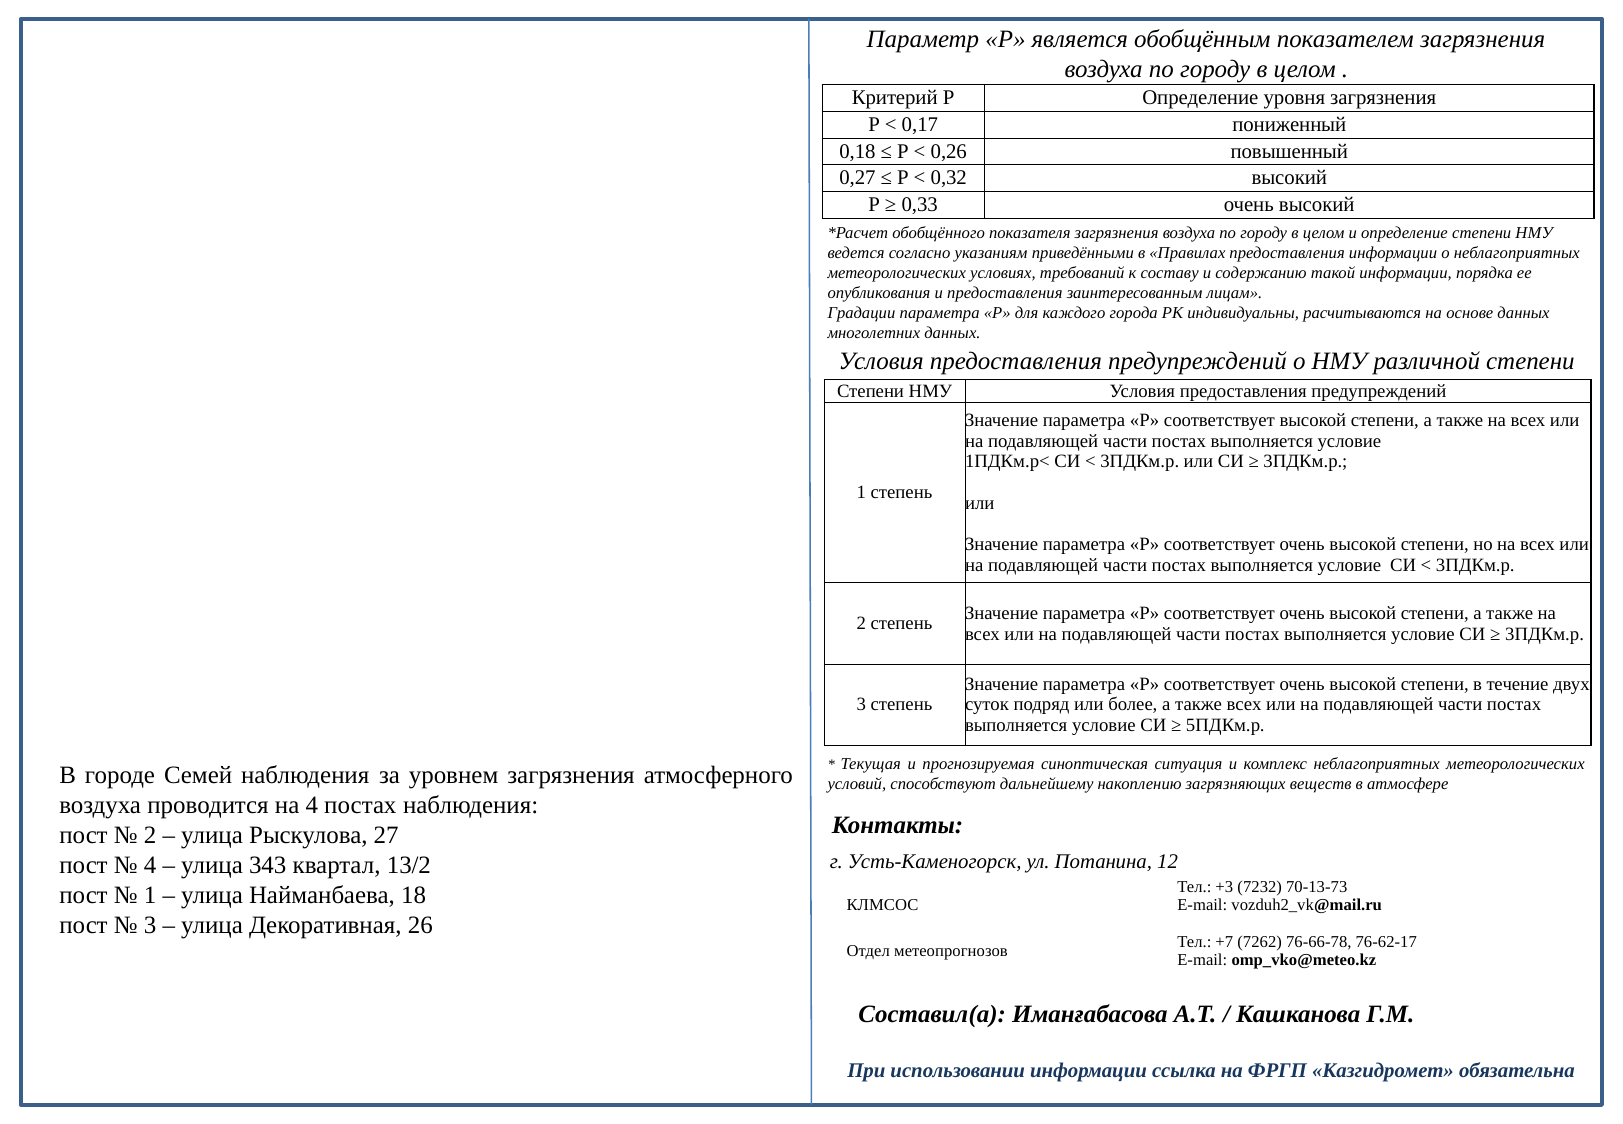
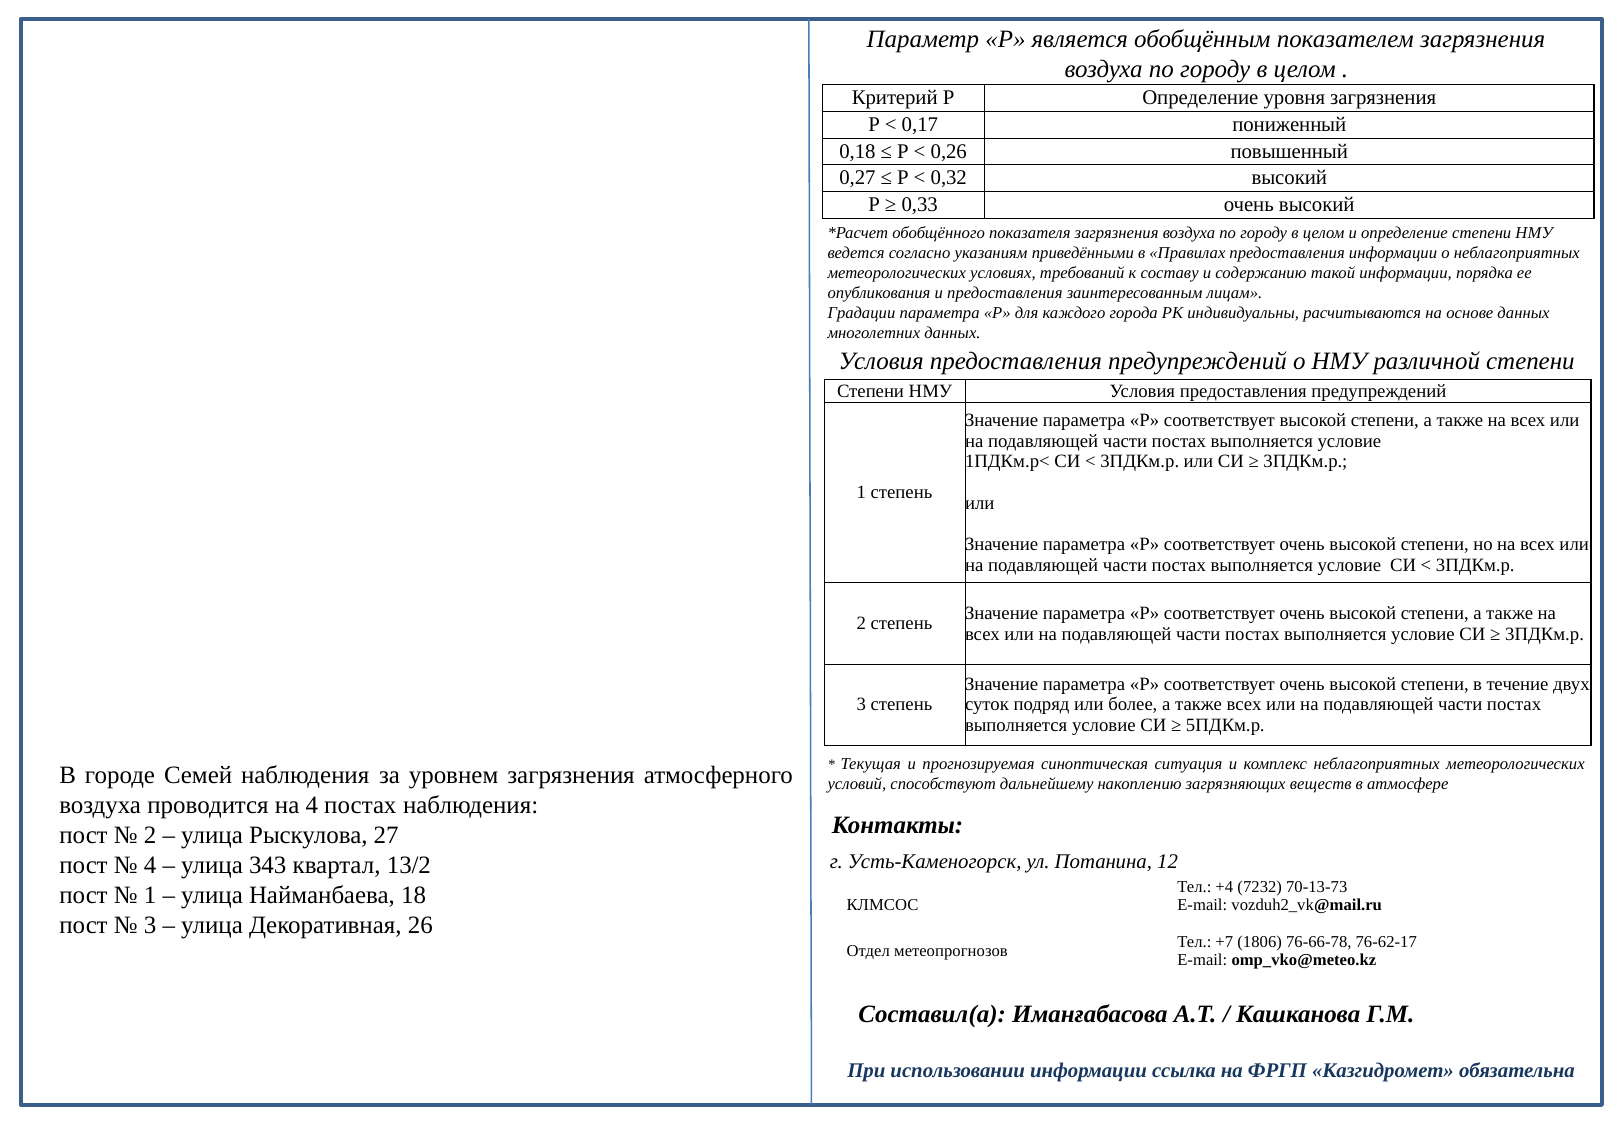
+3: +3 -> +4
7262: 7262 -> 1806
